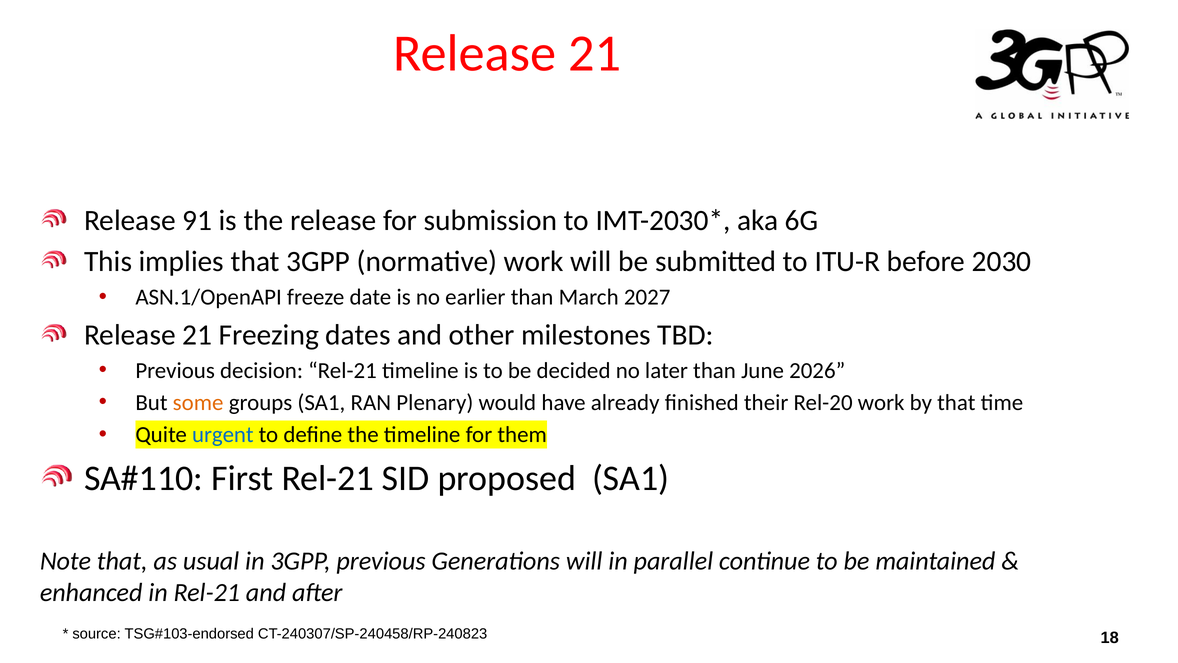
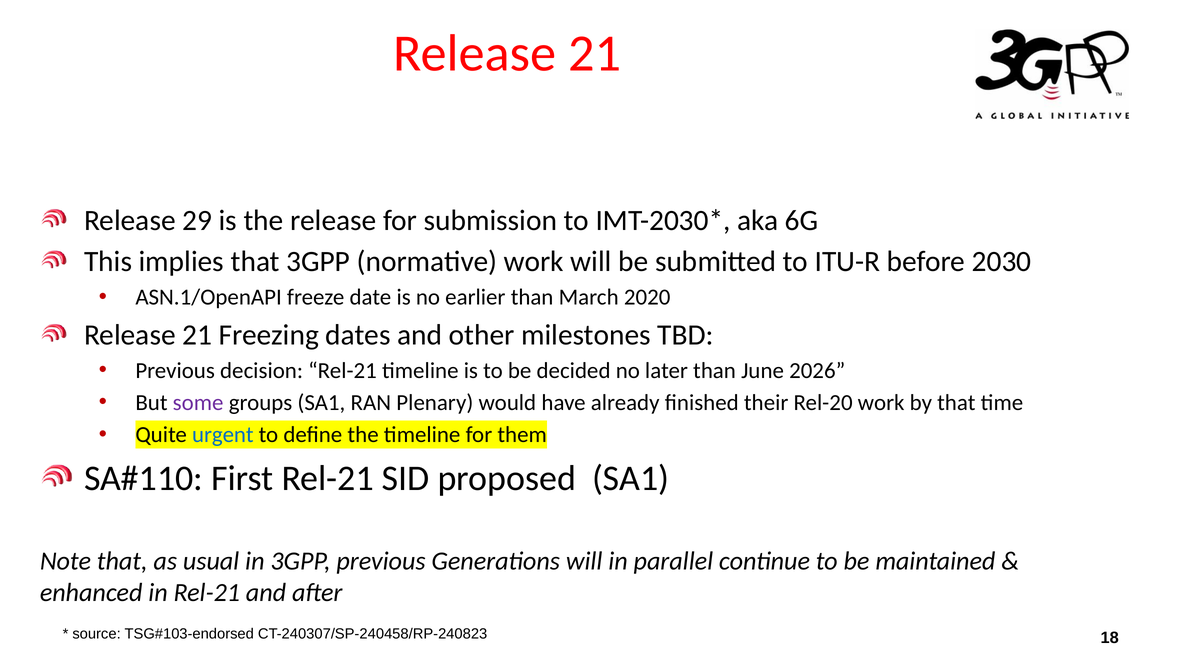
91: 91 -> 29
2027: 2027 -> 2020
some colour: orange -> purple
